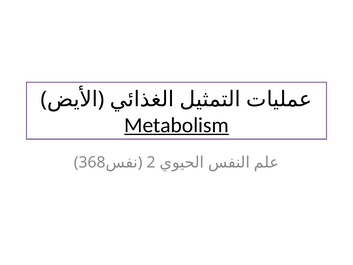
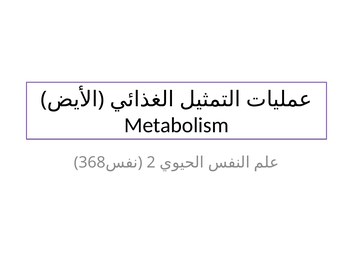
Metabolism underline: present -> none
